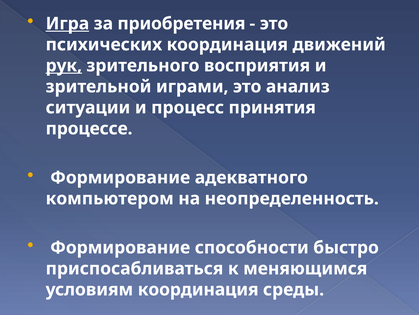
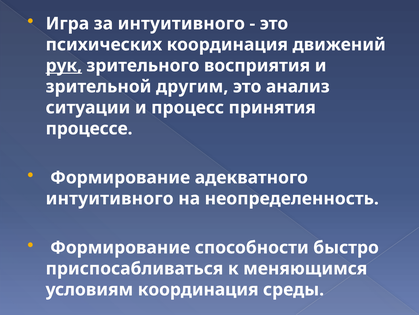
Игра underline: present -> none
за приобретения: приобретения -> интуитивного
играми: играми -> другим
компьютером at (110, 198): компьютером -> интуитивного
